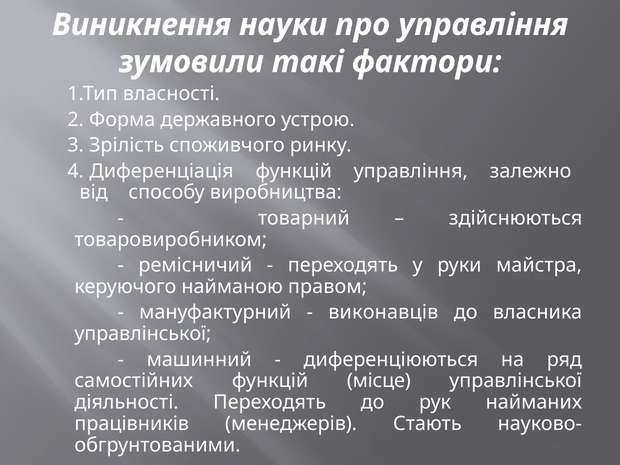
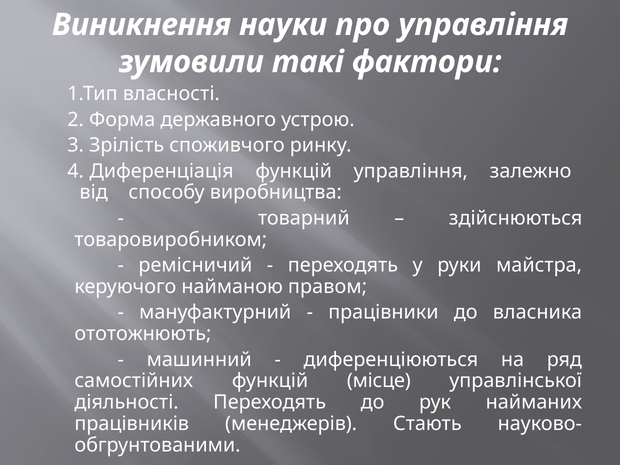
виконавців: виконавців -> працівники
управлінської at (143, 334): управлінської -> ототожнюють
